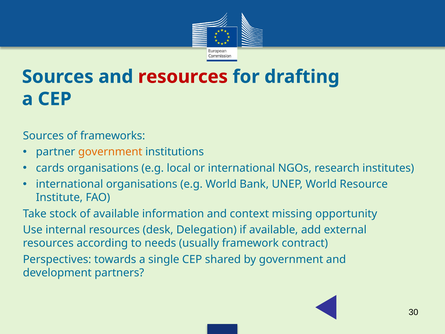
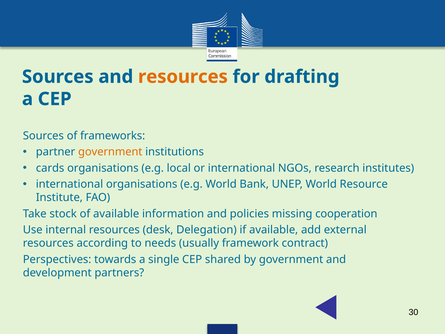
resources at (183, 77) colour: red -> orange
context: context -> policies
opportunity: opportunity -> cooperation
